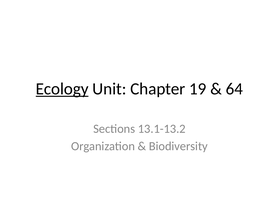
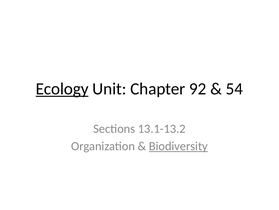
19: 19 -> 92
64: 64 -> 54
Biodiversity underline: none -> present
